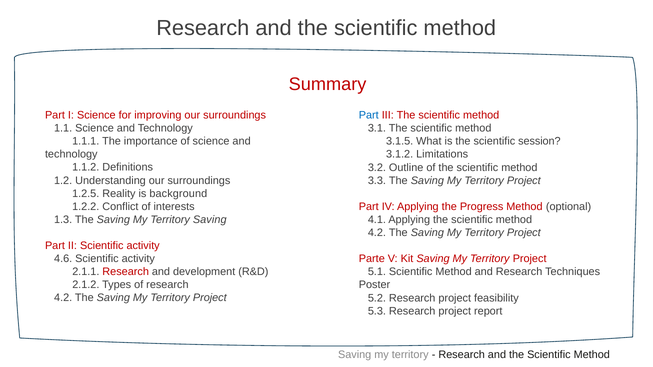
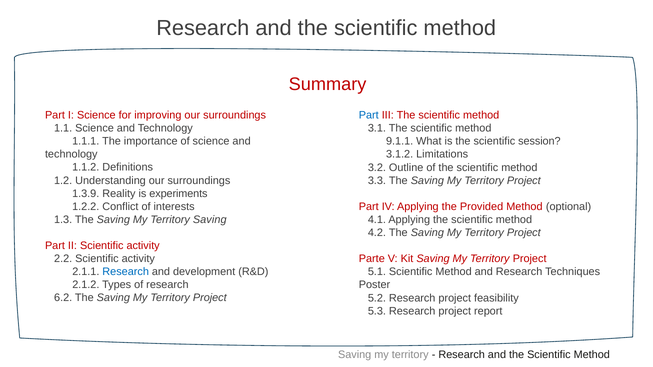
3.1.5: 3.1.5 -> 9.1.1
1.2.5: 1.2.5 -> 1.3.9
background: background -> experiments
Progress: Progress -> Provided
4.6: 4.6 -> 2.2
Research at (126, 272) colour: red -> blue
4.2 at (63, 298): 4.2 -> 6.2
